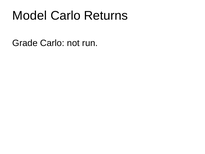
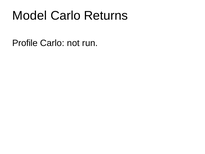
Grade: Grade -> Profile
